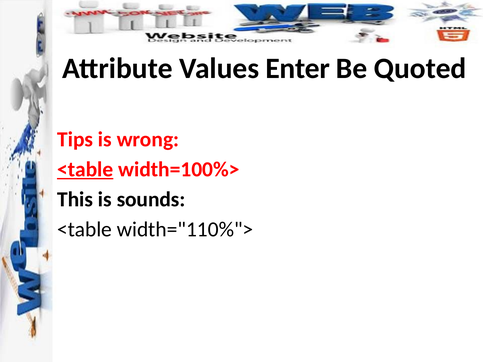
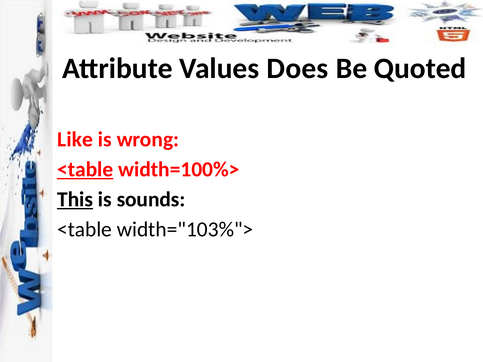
Enter: Enter -> Does
Tips: Tips -> Like
This underline: none -> present
width="110%">: width="110%"> -> width="103%">
